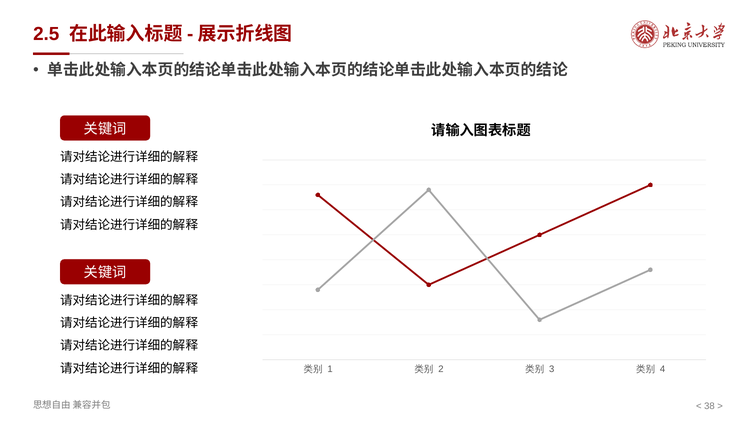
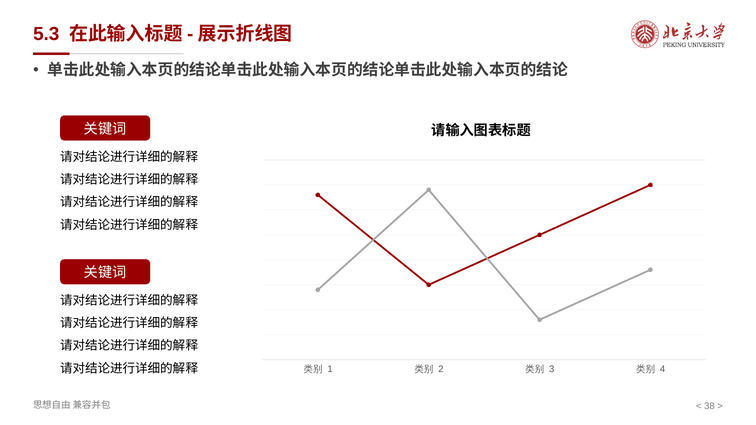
2.5: 2.5 -> 5.3
